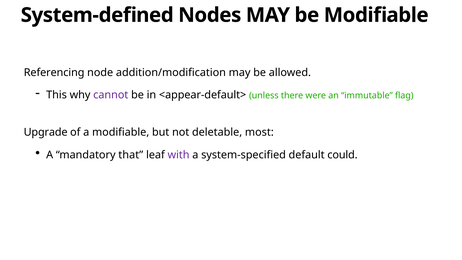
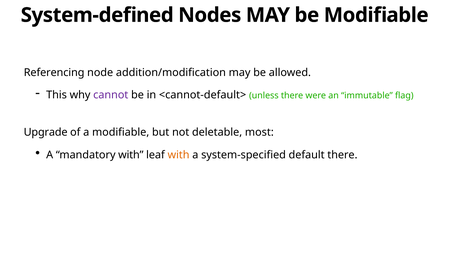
<appear-default>: <appear-default> -> <cannot-default>
mandatory that: that -> with
with at (179, 155) colour: purple -> orange
default could: could -> there
